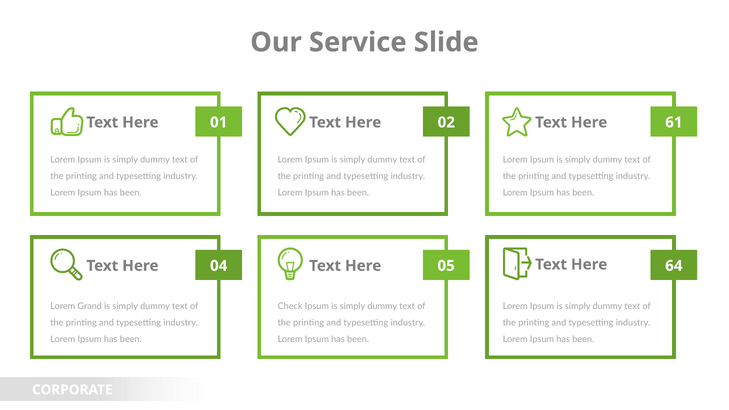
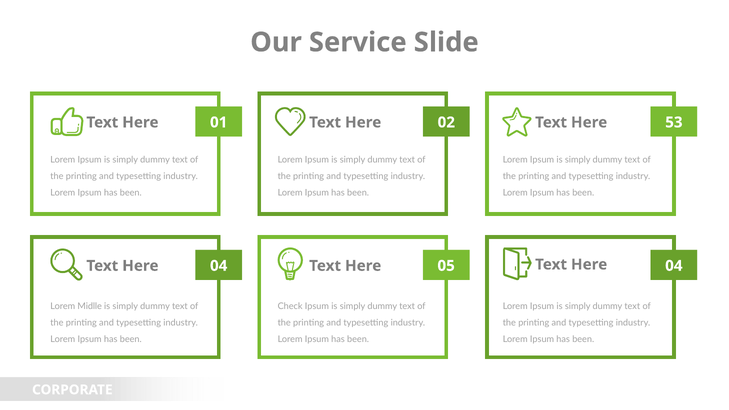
61: 61 -> 53
05 64: 64 -> 04
Grand: Grand -> Midlle
